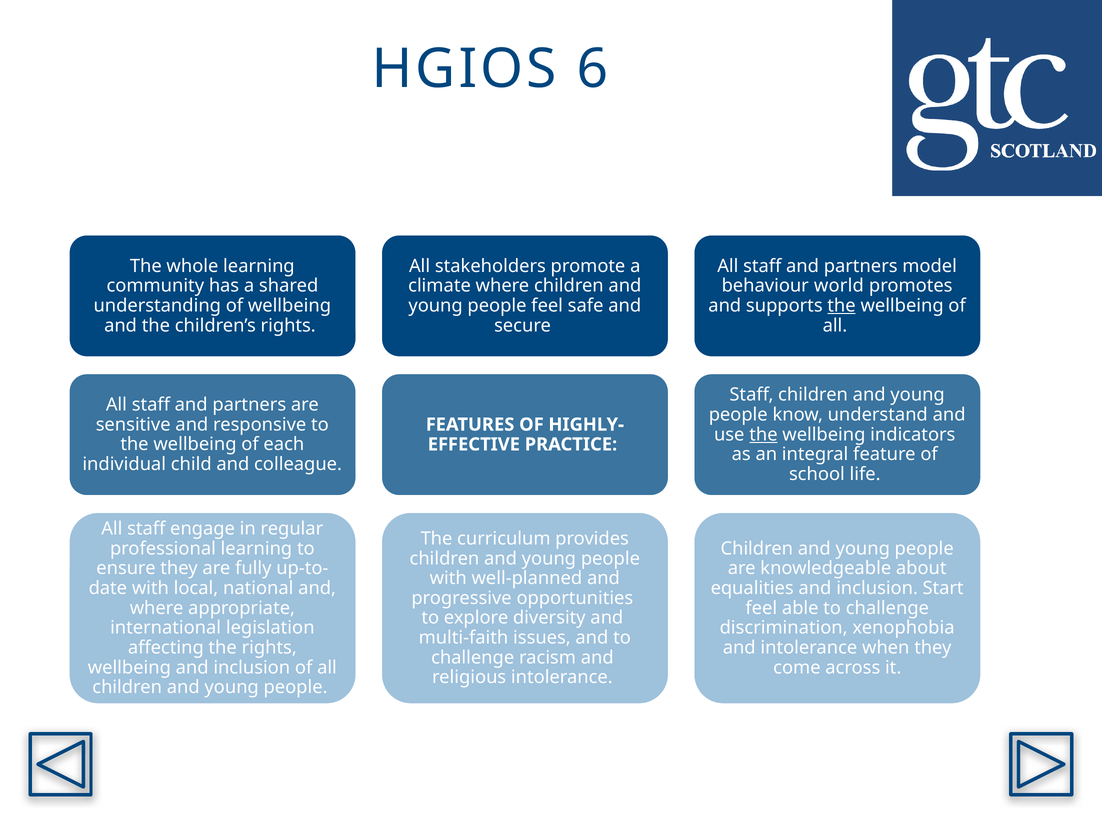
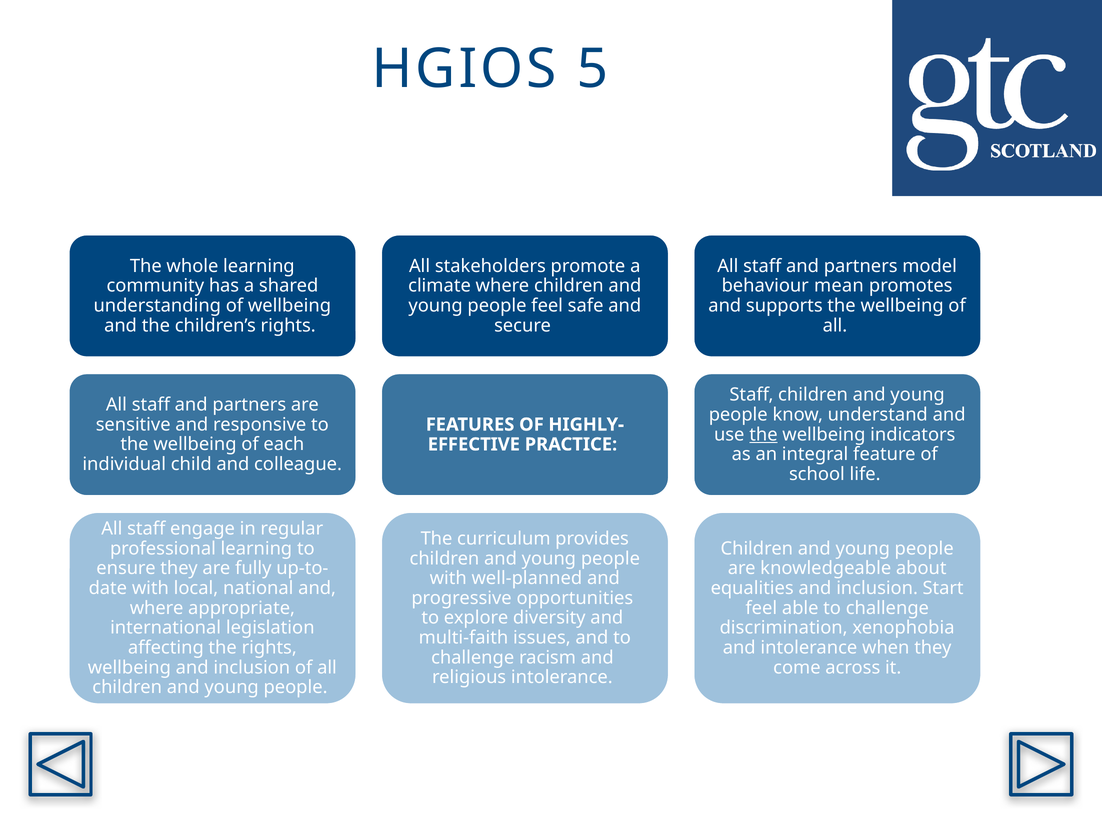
6: 6 -> 5
world: world -> mean
the at (842, 306) underline: present -> none
